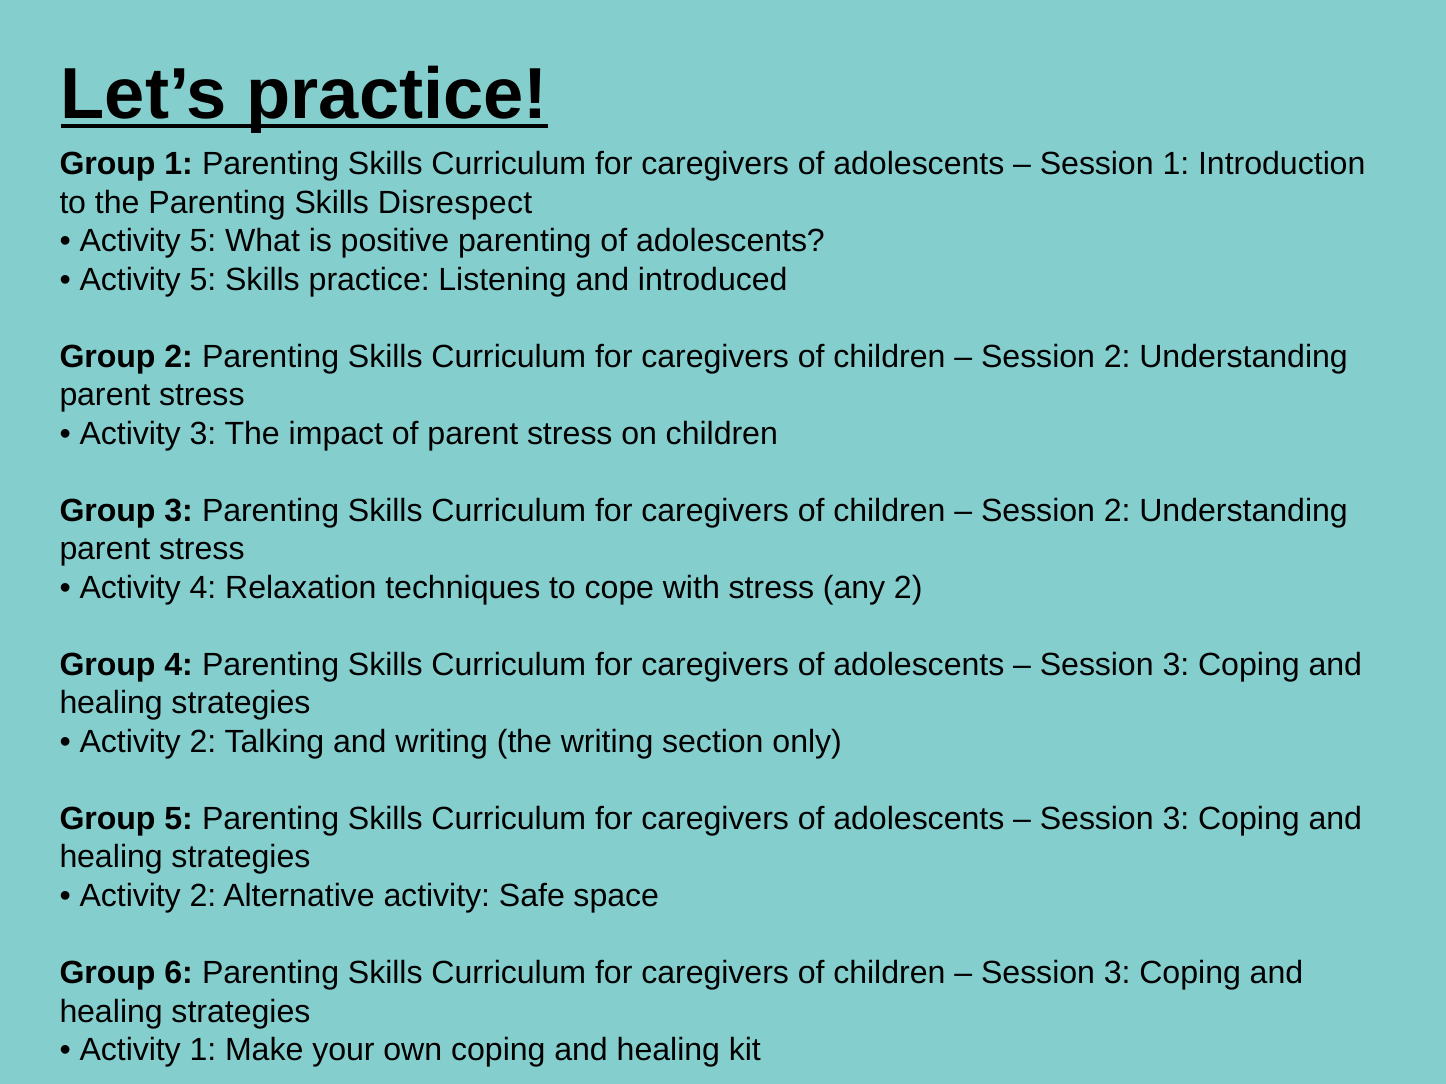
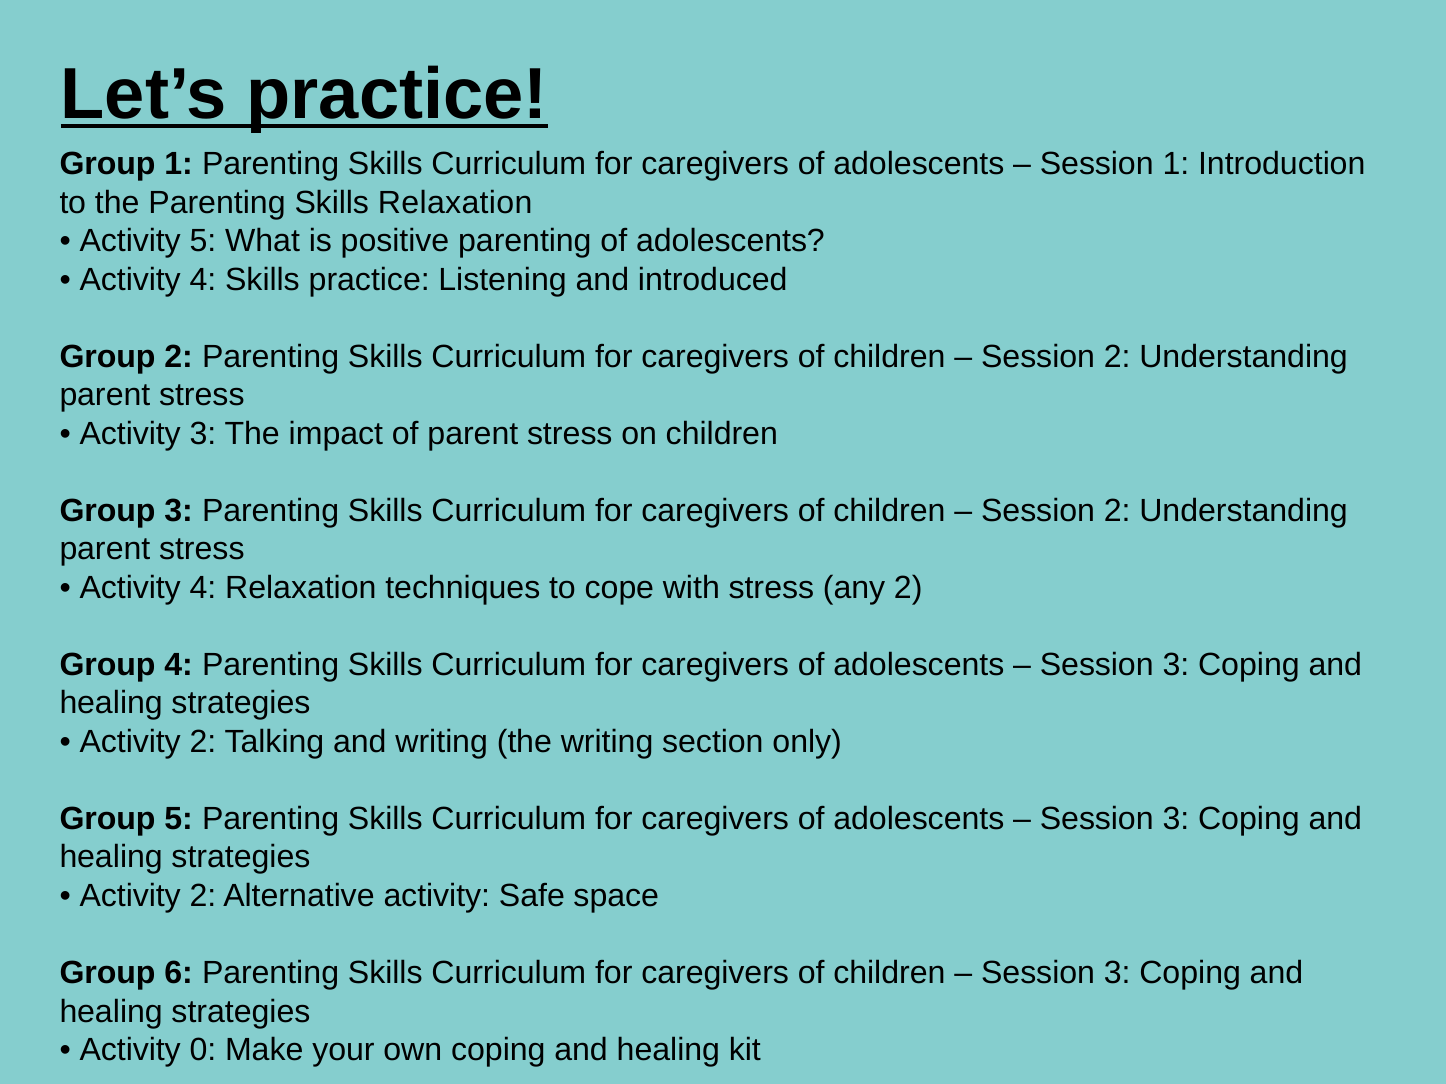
Skills Disrespect: Disrespect -> Relaxation
5 at (203, 280): 5 -> 4
Activity 1: 1 -> 0
